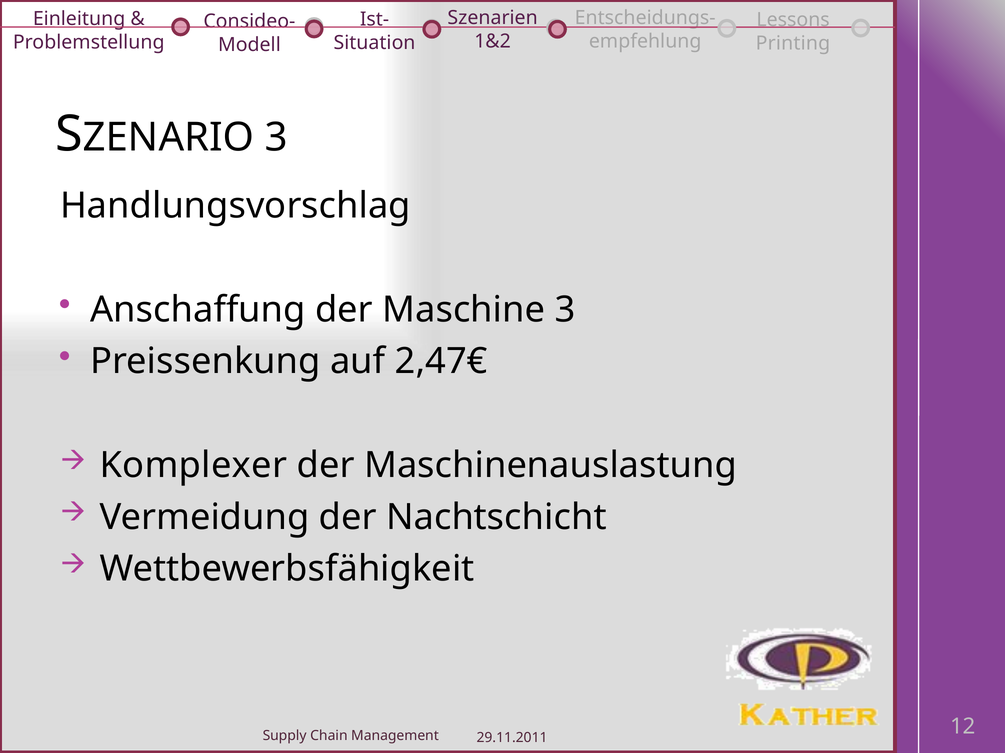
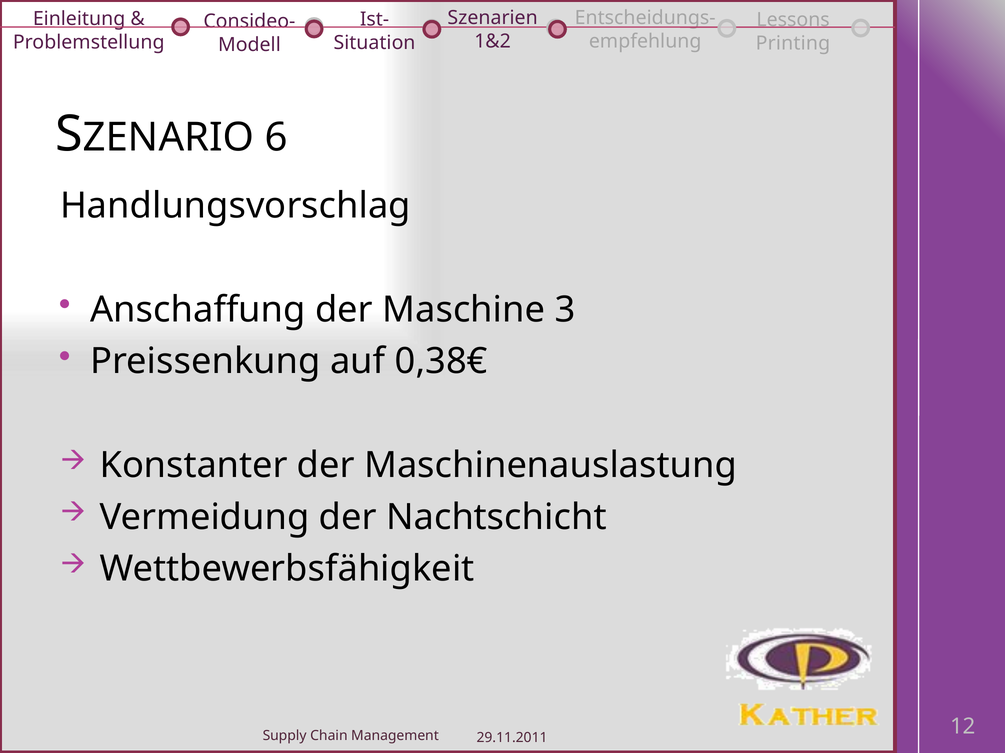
3 at (276, 137): 3 -> 6
2,47€: 2,47€ -> 0,38€
Komplexer: Komplexer -> Konstanter
